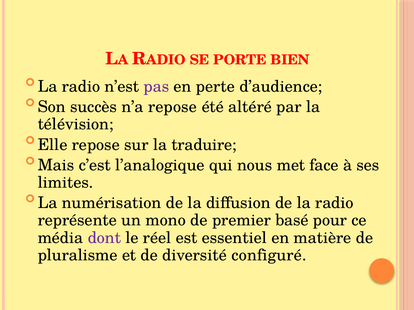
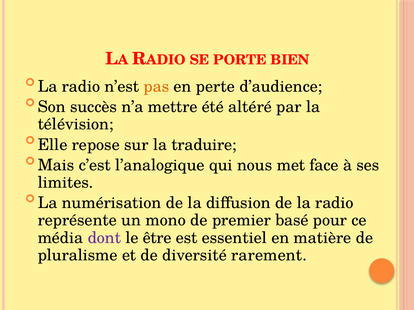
pas colour: purple -> orange
n’a repose: repose -> mettre
réel: réel -> être
configuré: configuré -> rarement
